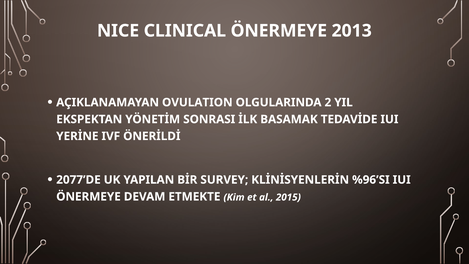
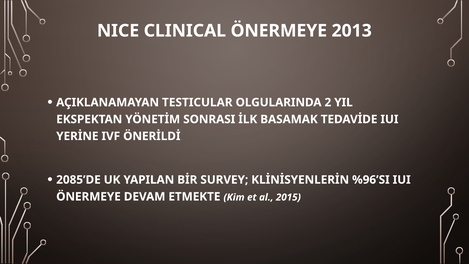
OVULATION: OVULATION -> TESTICULAR
2077’DE: 2077’DE -> 2085’DE
